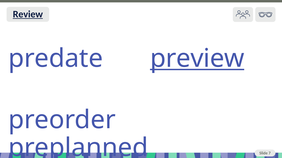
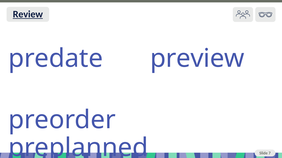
preview underline: present -> none
